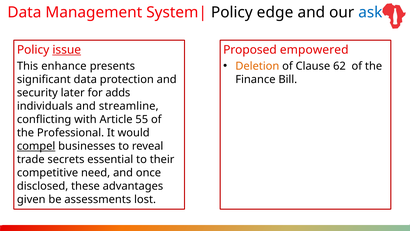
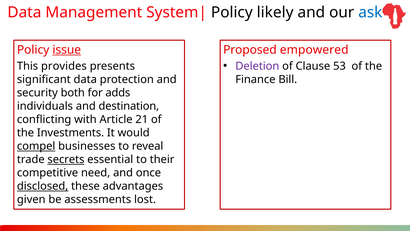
edge: edge -> likely
Deletion colour: orange -> purple
62: 62 -> 53
enhance: enhance -> provides
later: later -> both
streamline: streamline -> destination
55: 55 -> 21
Professional: Professional -> Investments
secrets underline: none -> present
disclosed underline: none -> present
